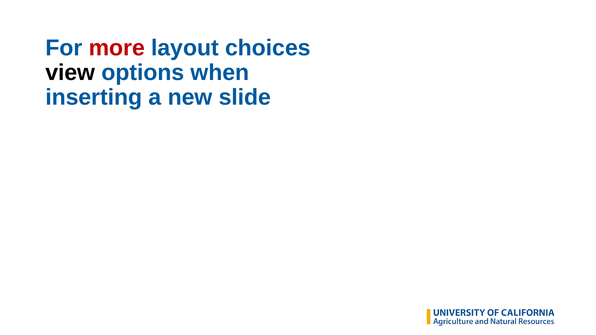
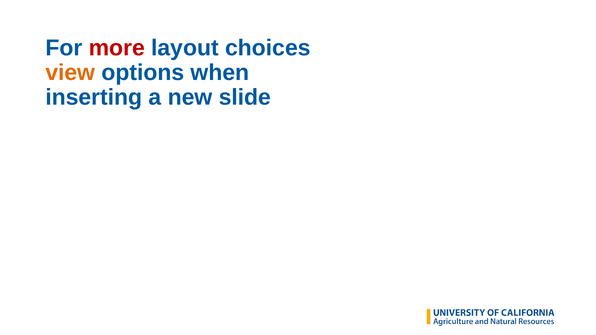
view colour: black -> orange
